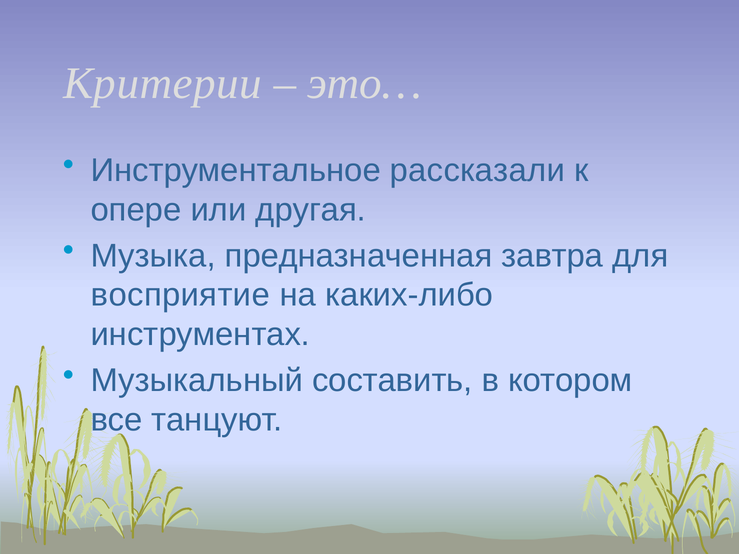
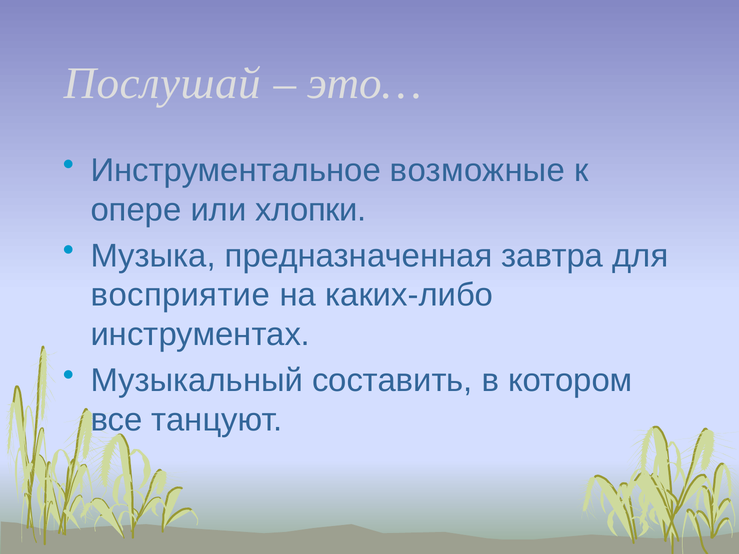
Критерии: Критерии -> Послушай
рассказали: рассказали -> возможные
другая: другая -> хлопки
